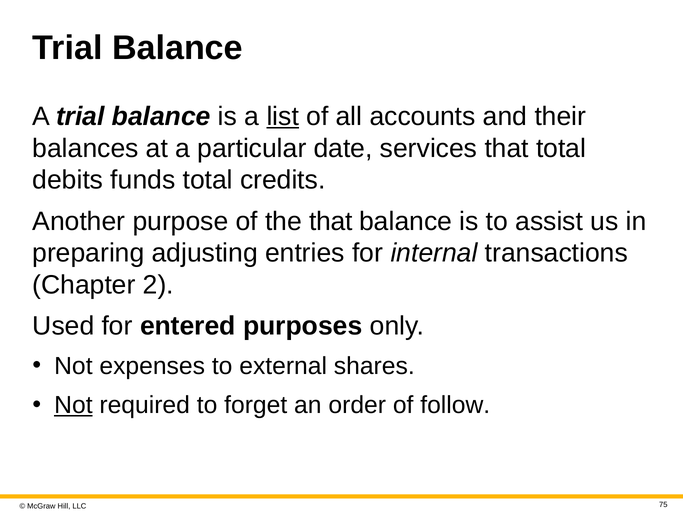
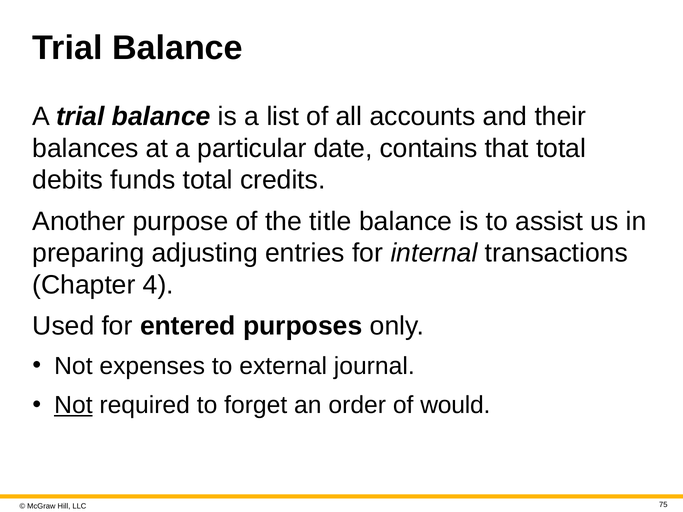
list underline: present -> none
services: services -> contains
the that: that -> title
2: 2 -> 4
shares: shares -> journal
follow: follow -> would
